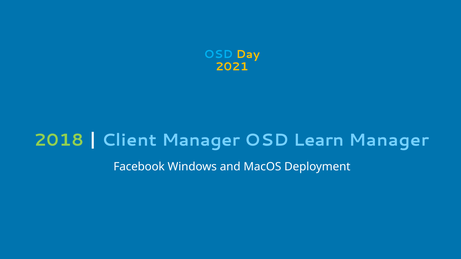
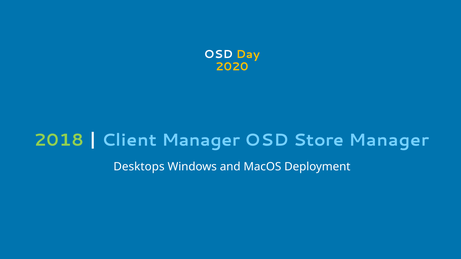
OSD at (218, 54) colour: light blue -> white
2021: 2021 -> 2020
Learn: Learn -> Store
Facebook: Facebook -> Desktops
